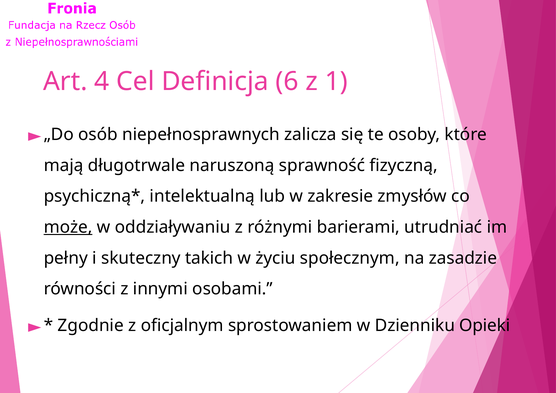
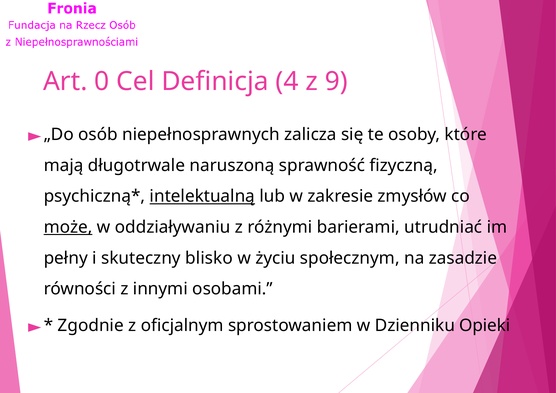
4: 4 -> 0
6: 6 -> 4
1: 1 -> 9
intelektualną underline: none -> present
takich: takich -> blisko
